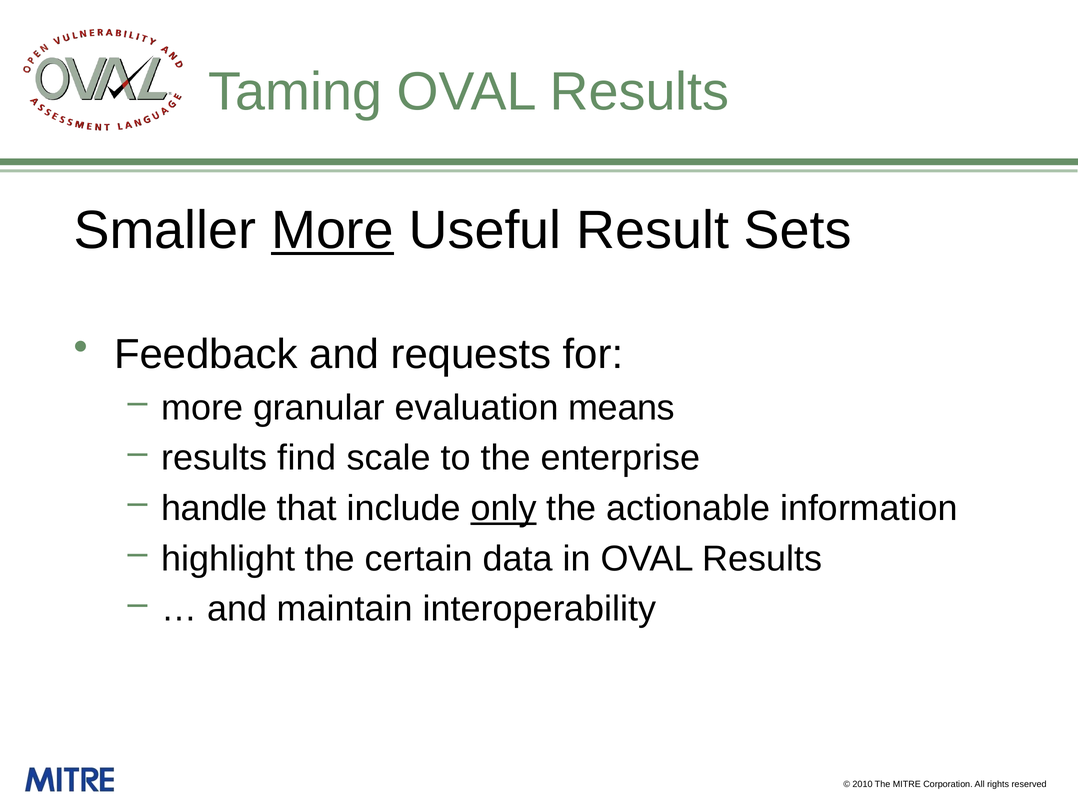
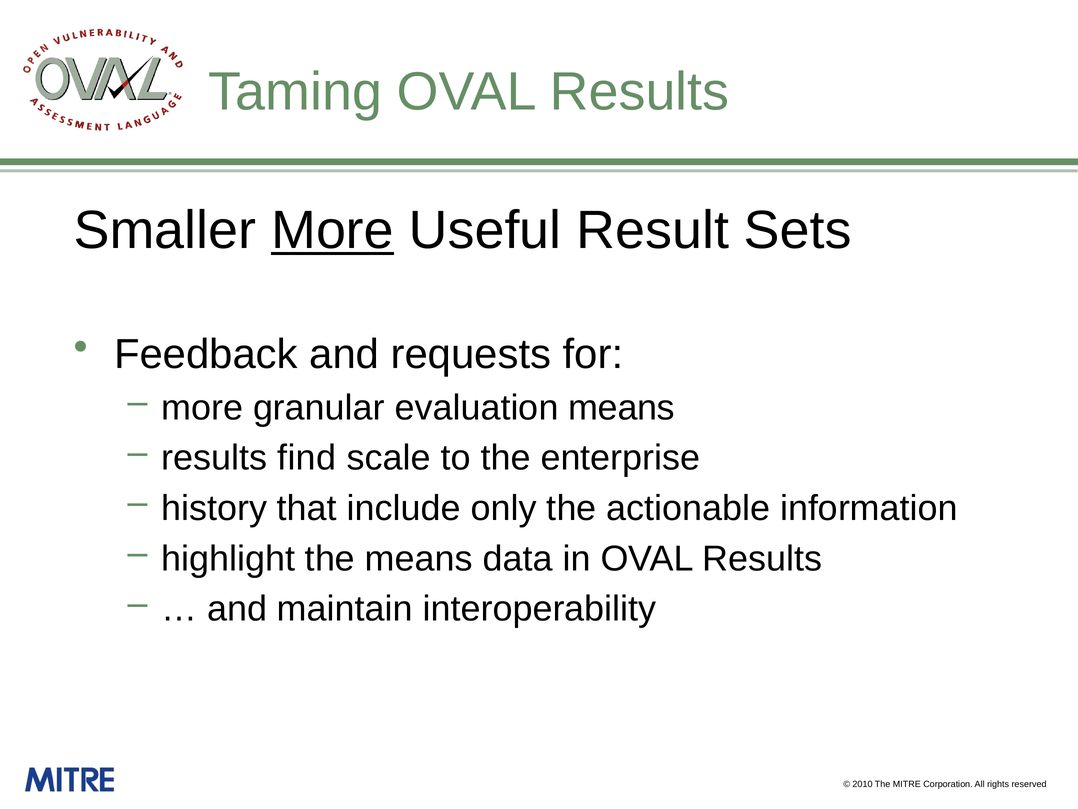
handle: handle -> history
only underline: present -> none
the certain: certain -> means
